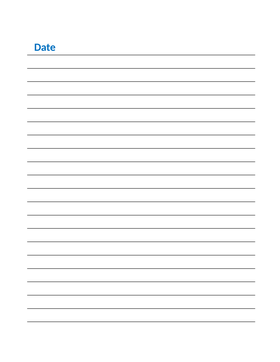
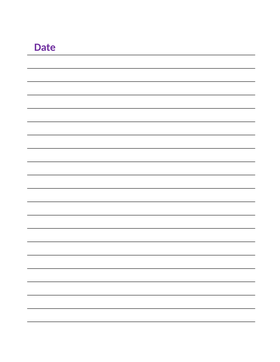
Date colour: blue -> purple
